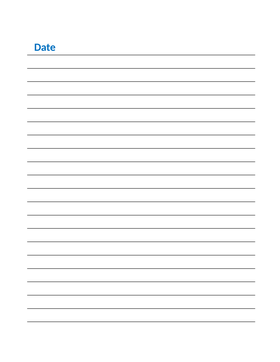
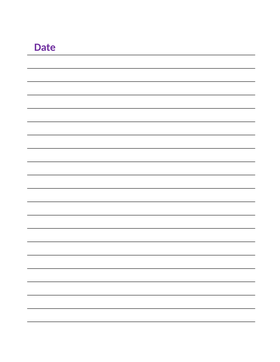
Date colour: blue -> purple
